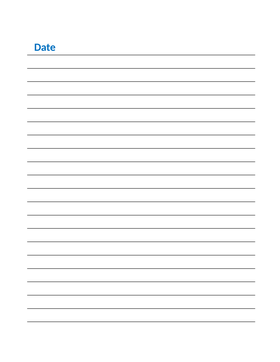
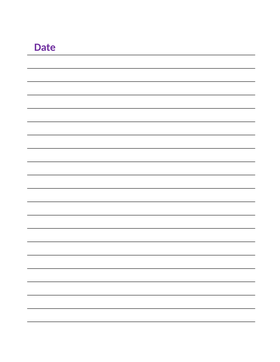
Date colour: blue -> purple
